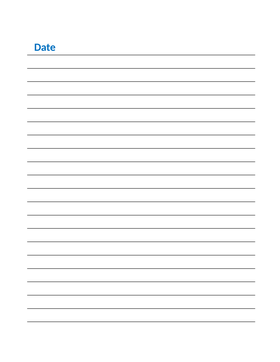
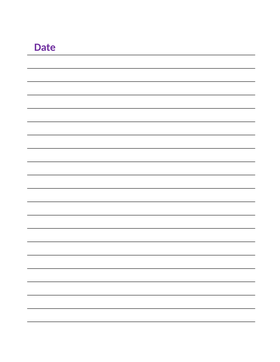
Date colour: blue -> purple
